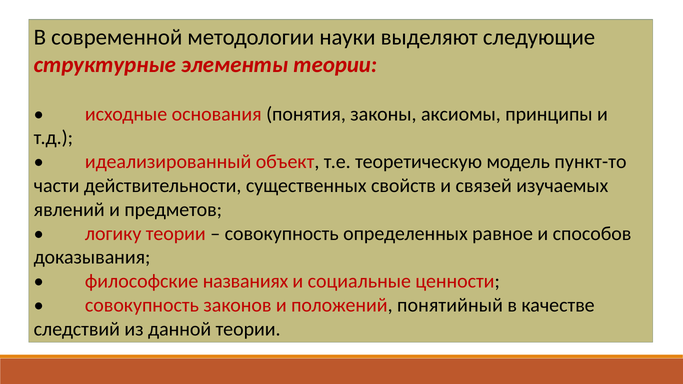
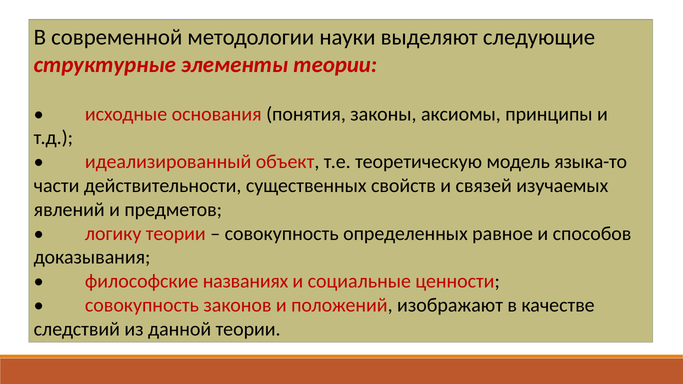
пункт-то: пункт-то -> языка-то
понятийный: понятийный -> изображают
